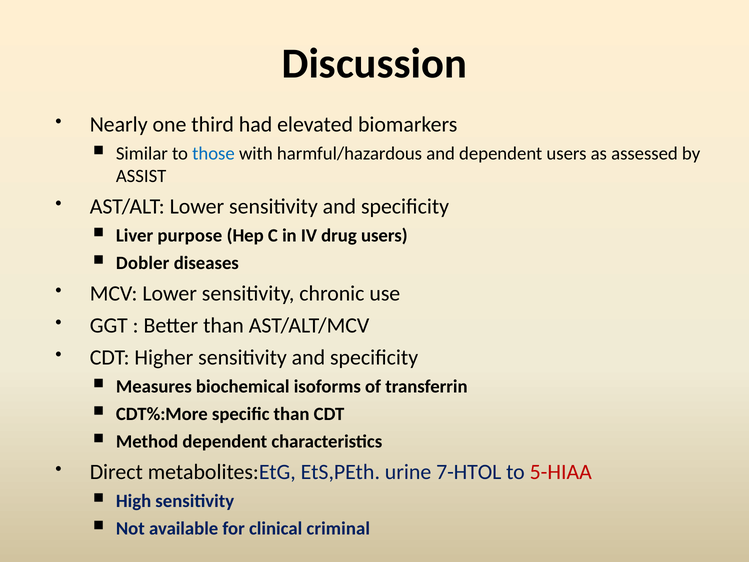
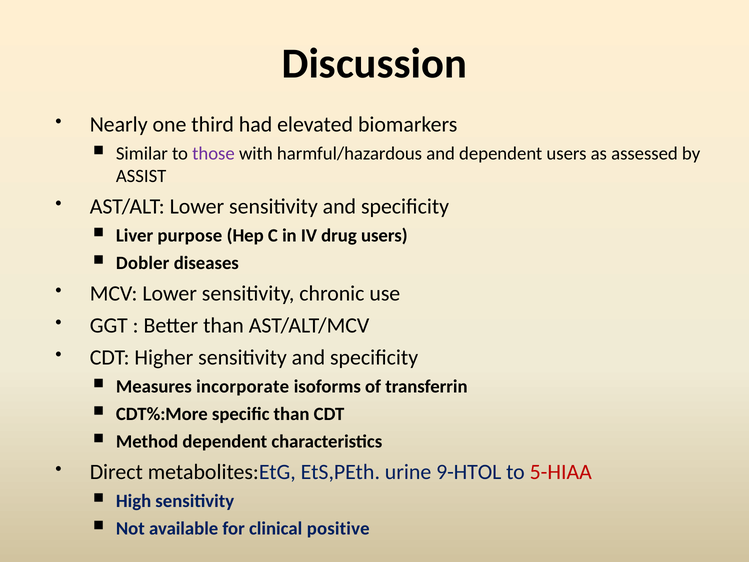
those colour: blue -> purple
biochemical: biochemical -> incorporate
7-HTOL: 7-HTOL -> 9-HTOL
criminal: criminal -> positive
